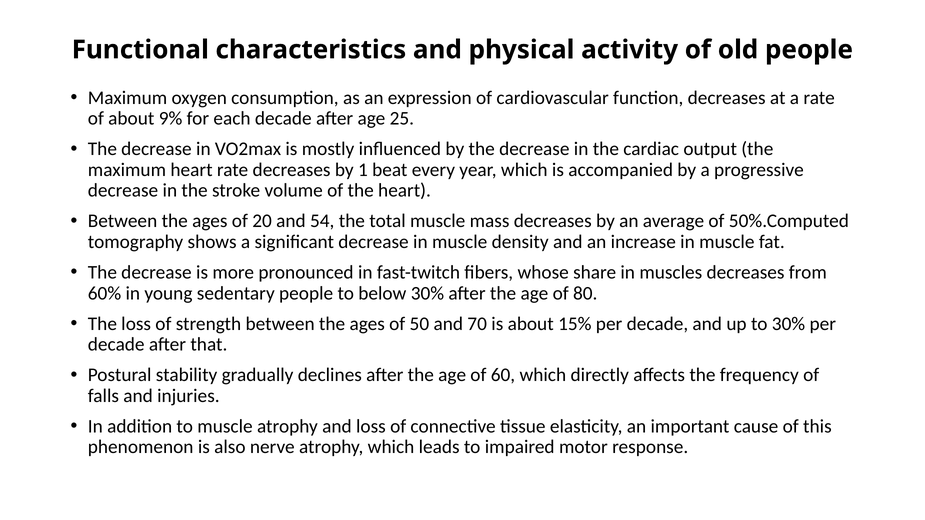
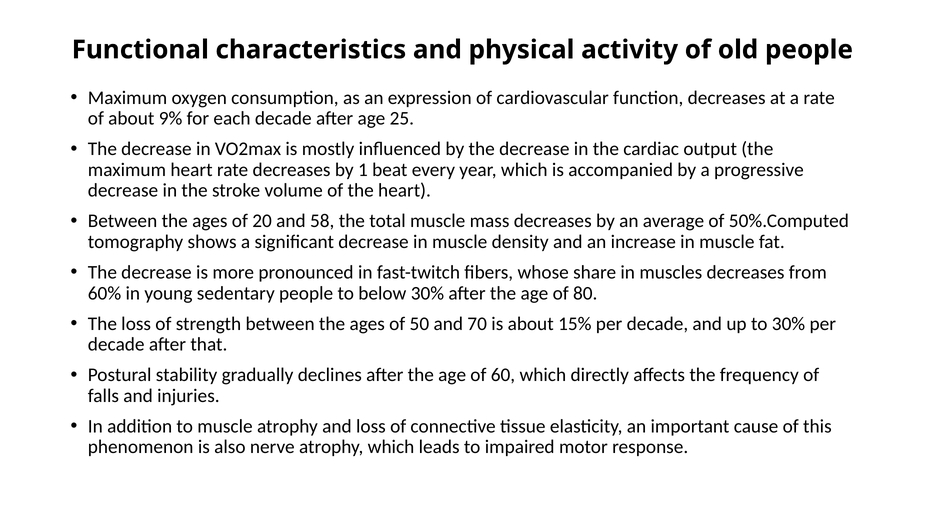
54: 54 -> 58
